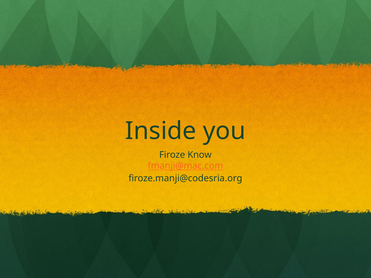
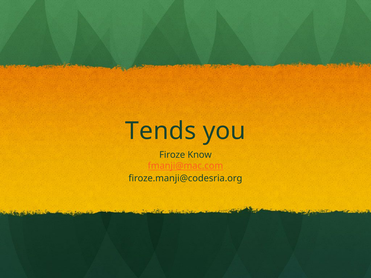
Inside: Inside -> Tends
